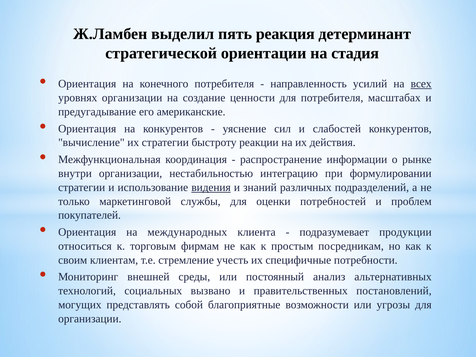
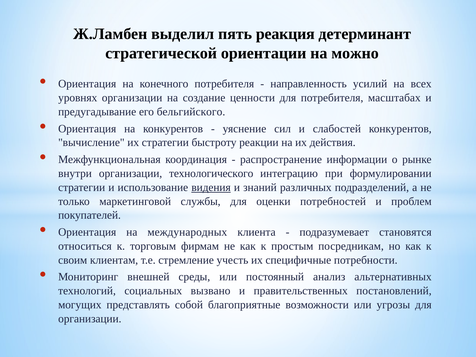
стадия: стадия -> можно
всех underline: present -> none
американские: американские -> бельгийского
нестабильностью: нестабильностью -> технологического
продукции: продукции -> становятся
